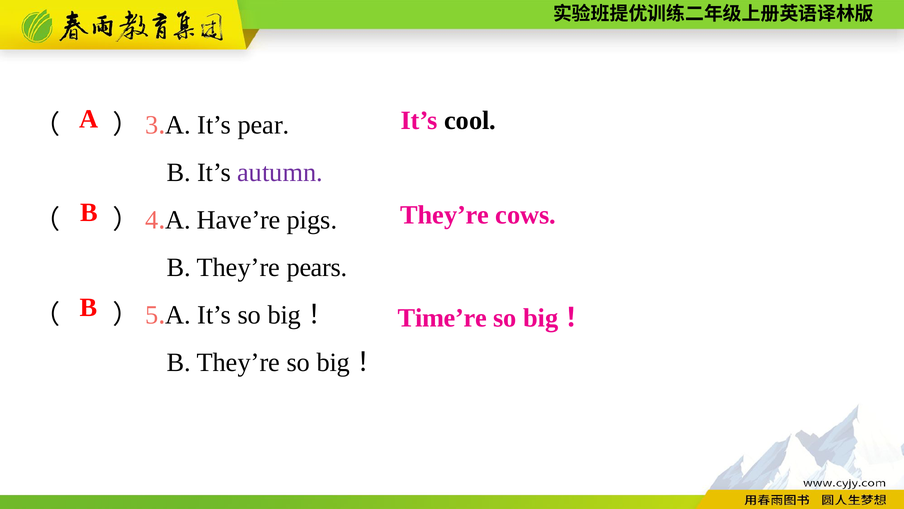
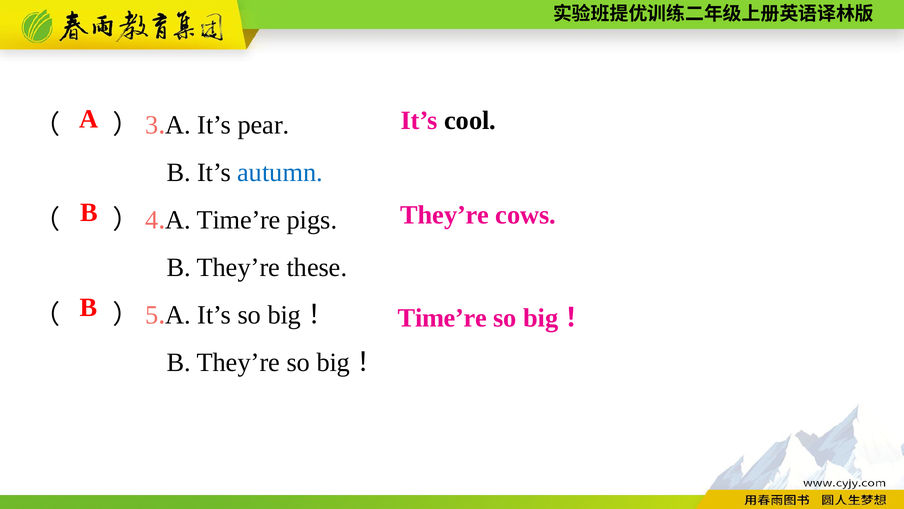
autumn colour: purple -> blue
A Have’re: Have’re -> Time’re
pears: pears -> these
